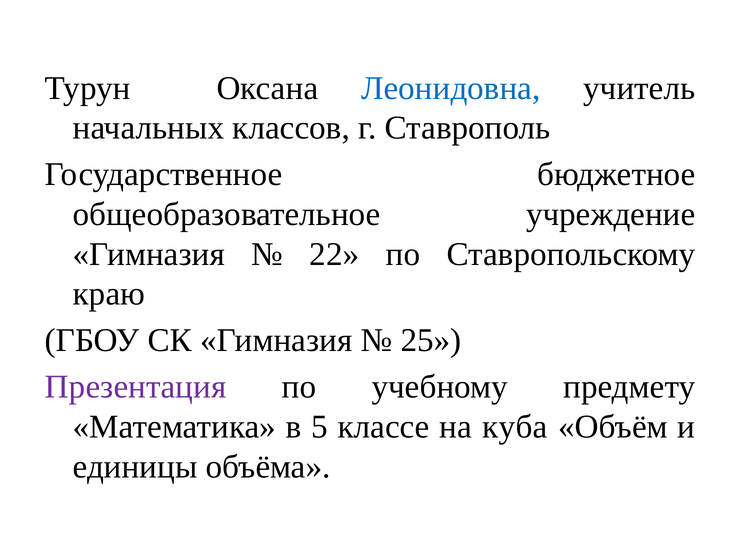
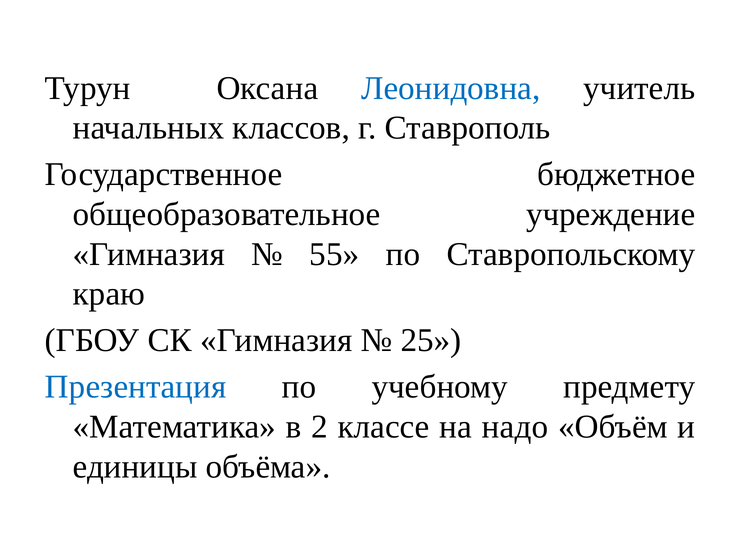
22: 22 -> 55
Презентация colour: purple -> blue
5: 5 -> 2
куба: куба -> надо
